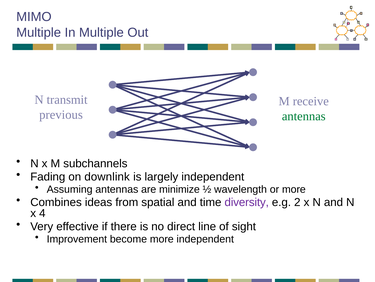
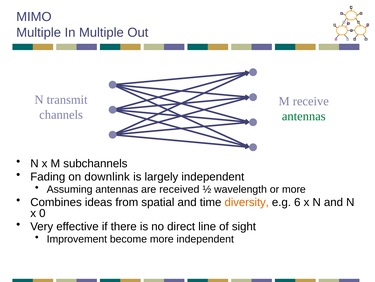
previous: previous -> channels
minimize: minimize -> received
diversity colour: purple -> orange
2: 2 -> 6
4: 4 -> 0
